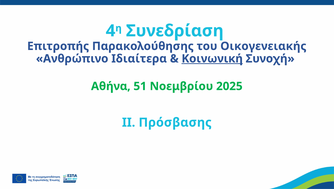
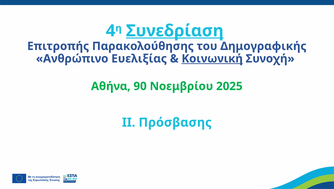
Συνεδρίαση underline: none -> present
Οικογενειακής: Οικογενειακής -> Δημογραφικής
Ιδιαίτερα: Ιδιαίτερα -> Ευελιξίας
51: 51 -> 90
